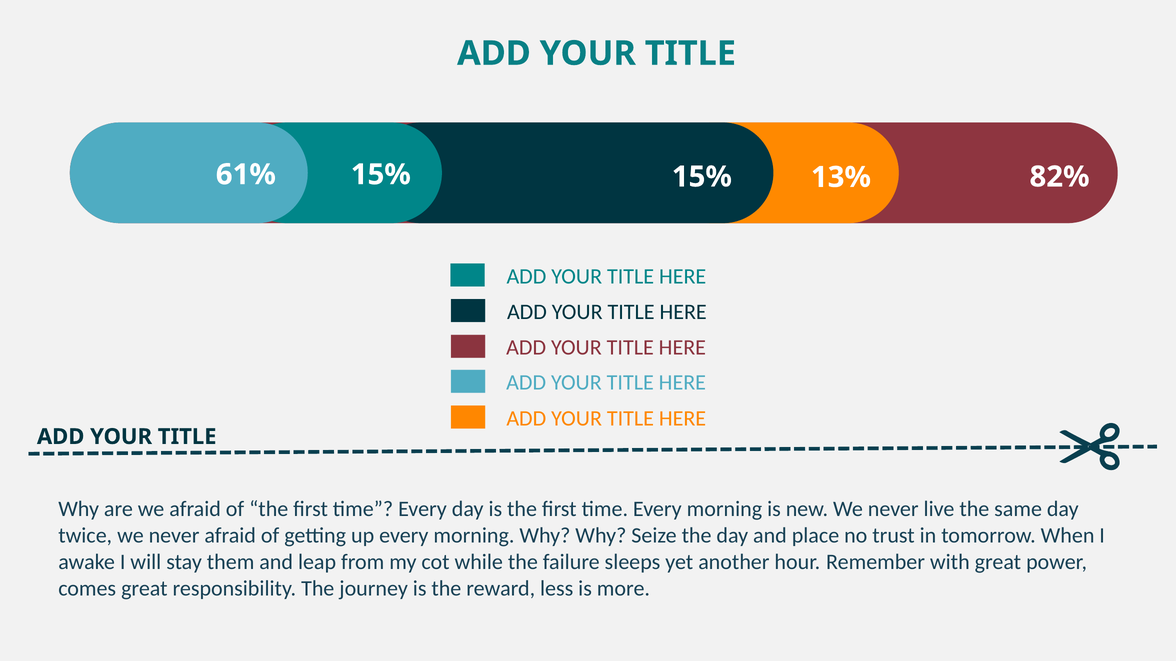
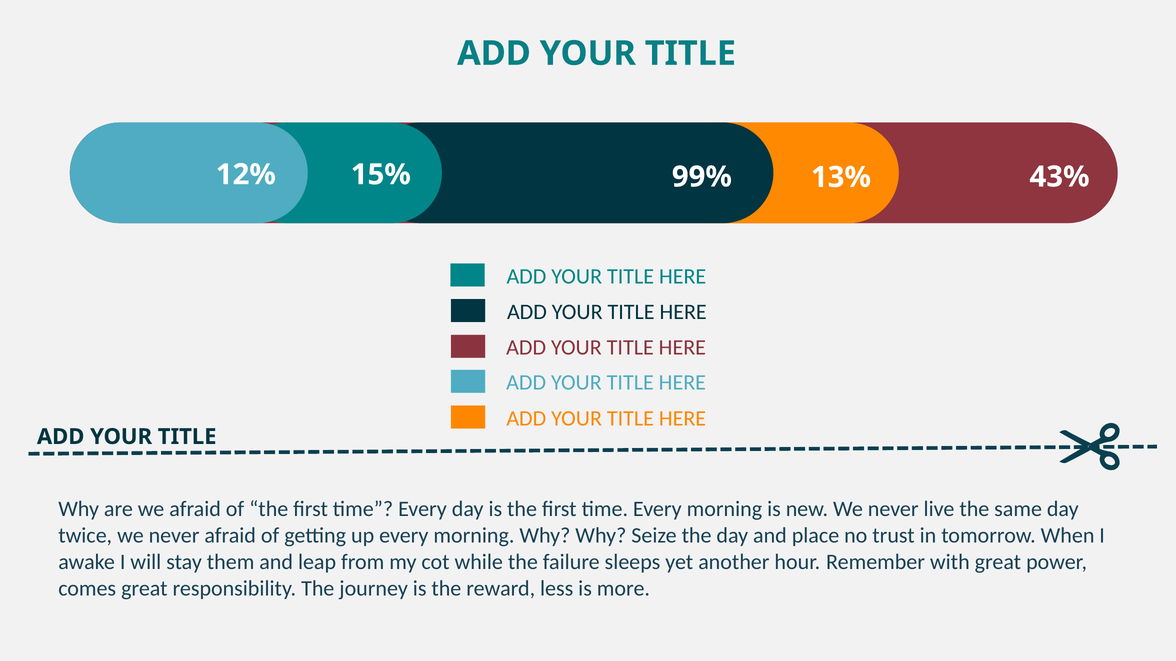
61%: 61% -> 12%
15% 15%: 15% -> 99%
82%: 82% -> 43%
